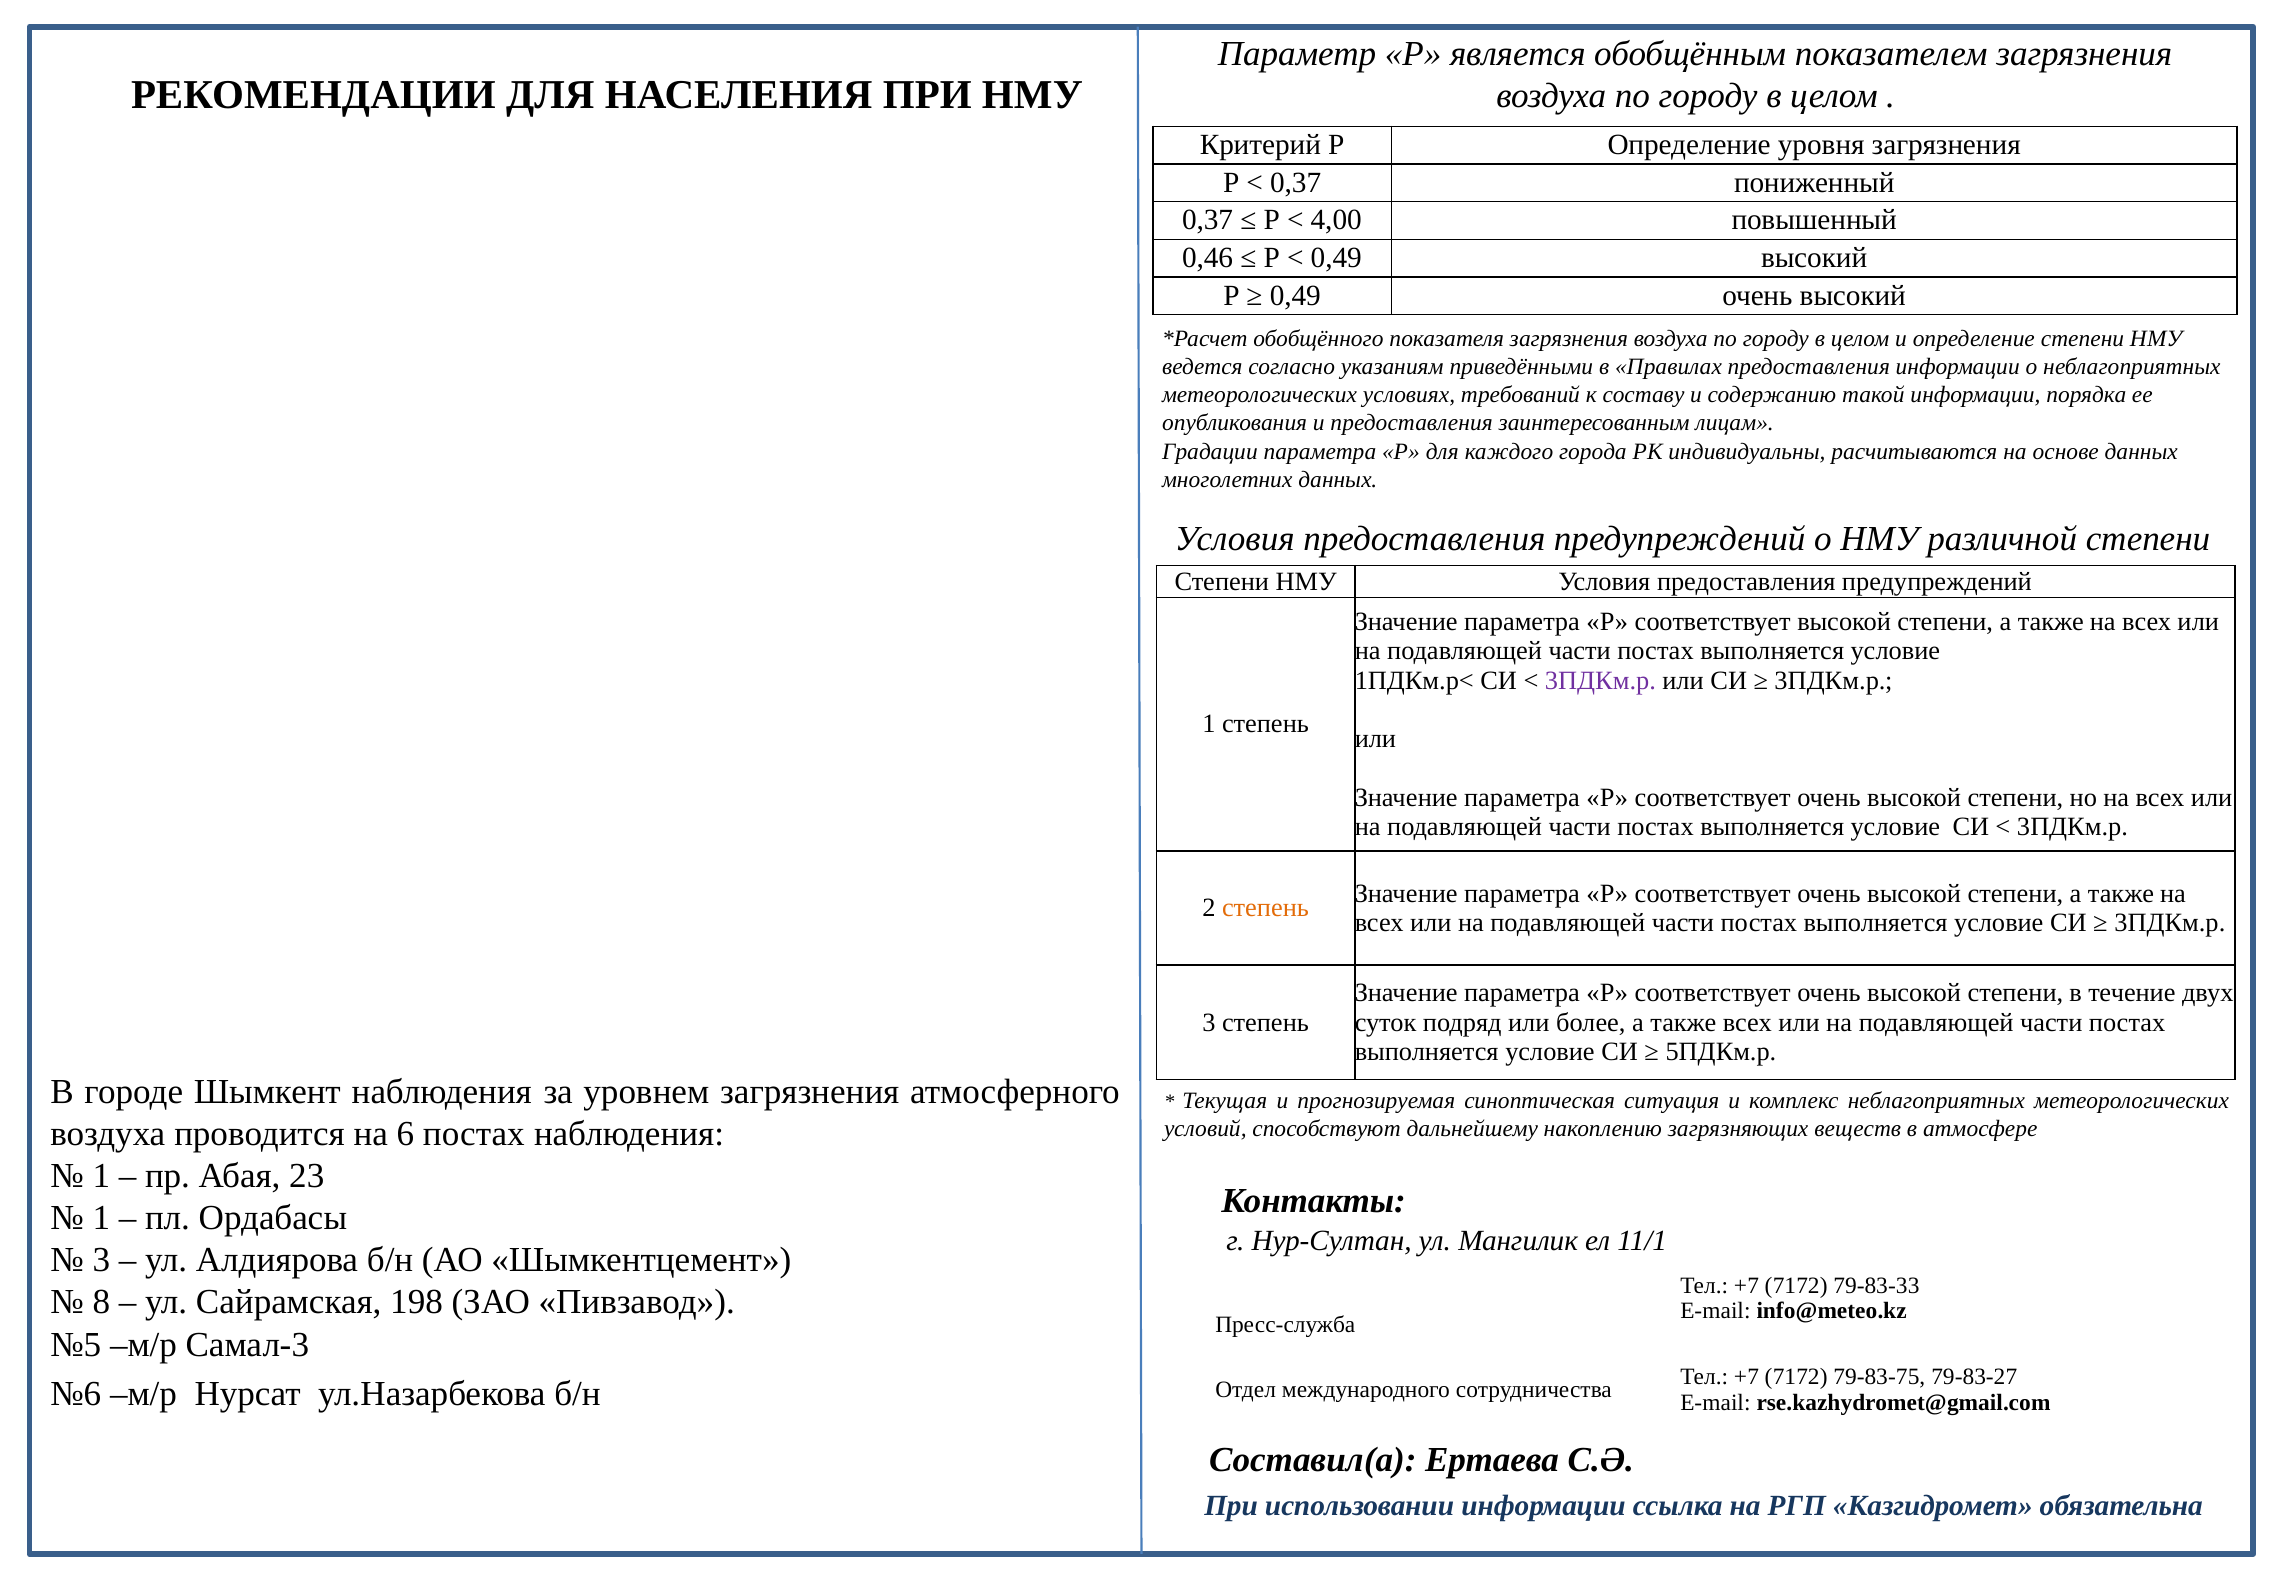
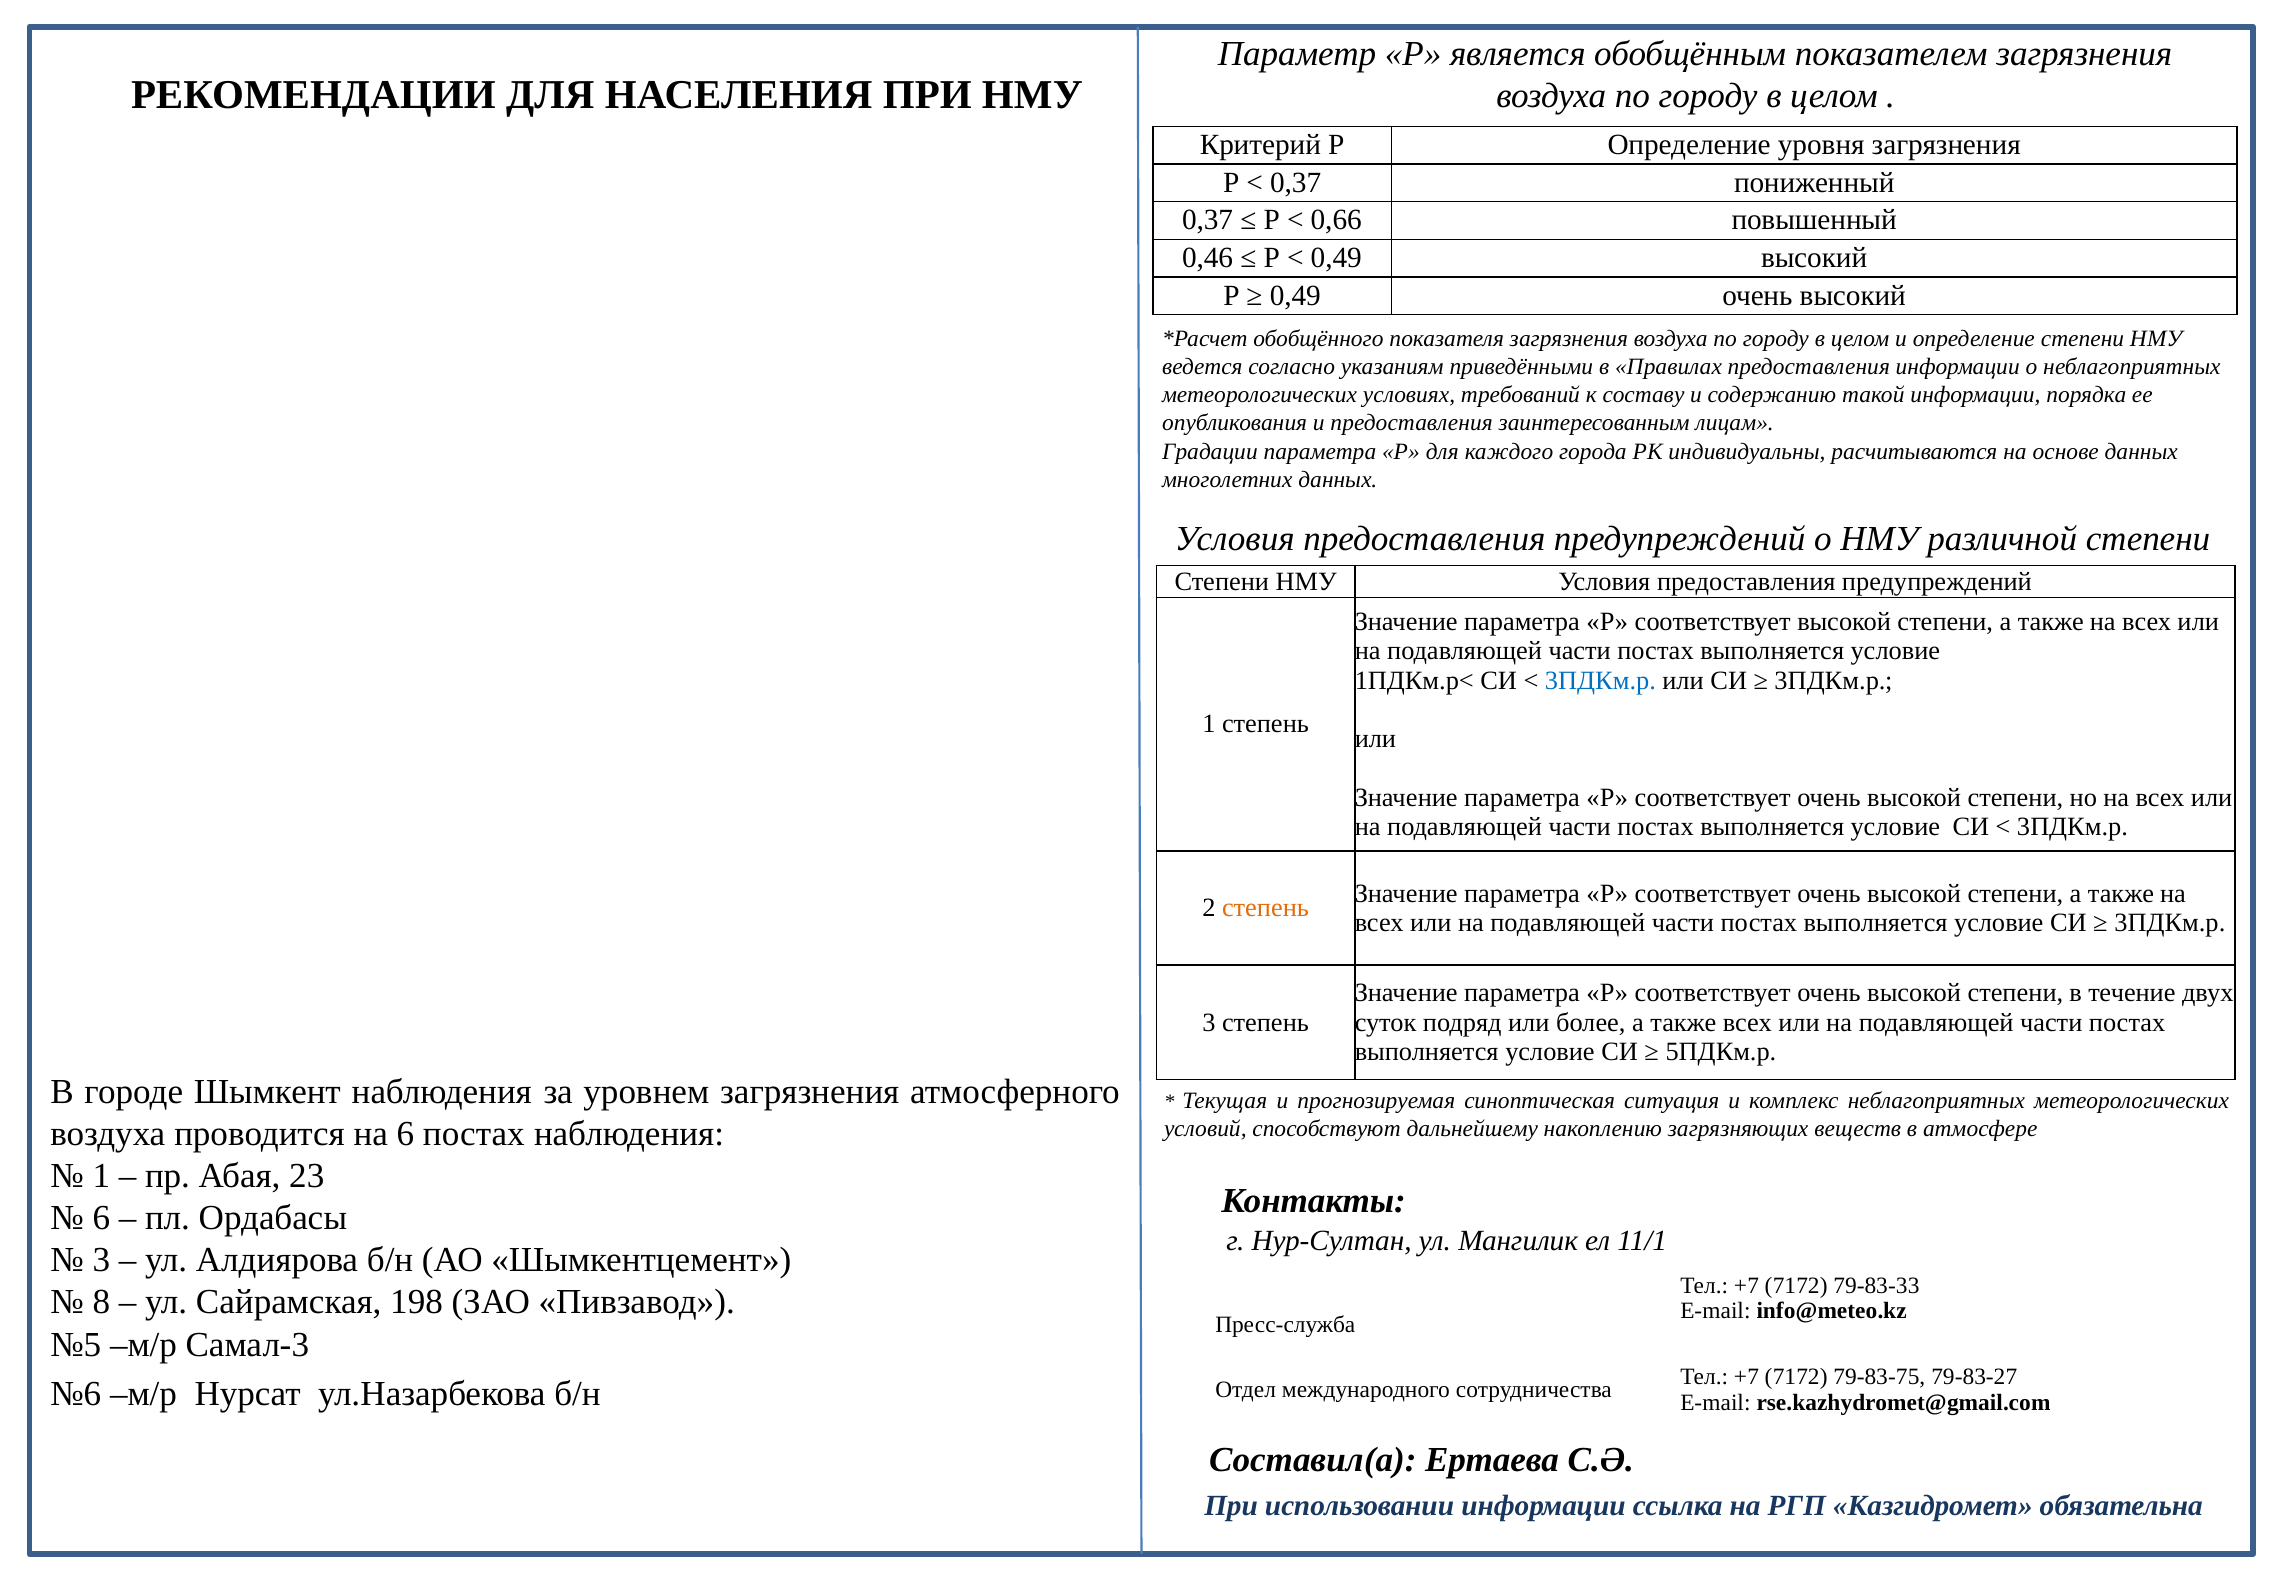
4,00: 4,00 -> 0,66
3ПДКм.р at (1600, 680) colour: purple -> blue
1 at (101, 1218): 1 -> 6
